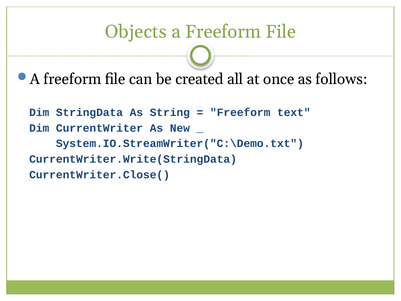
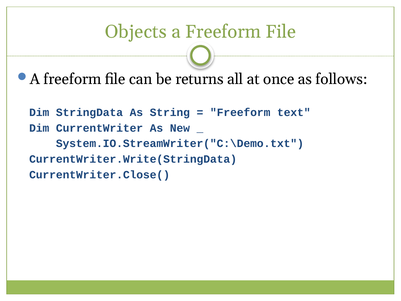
created: created -> returns
